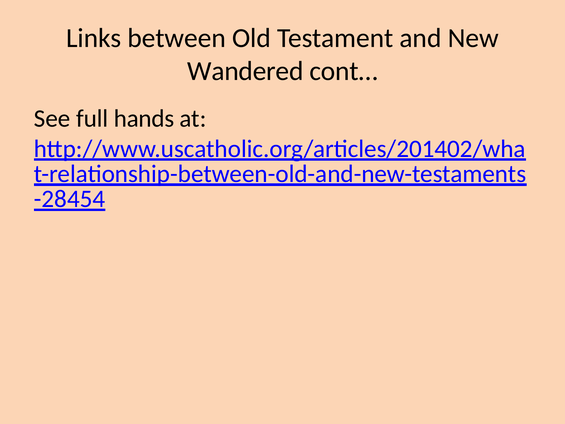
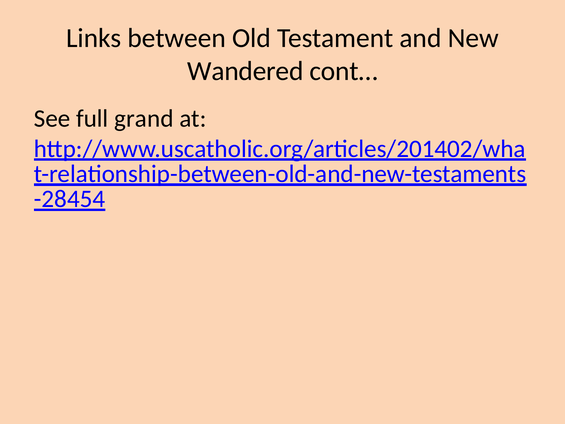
hands: hands -> grand
